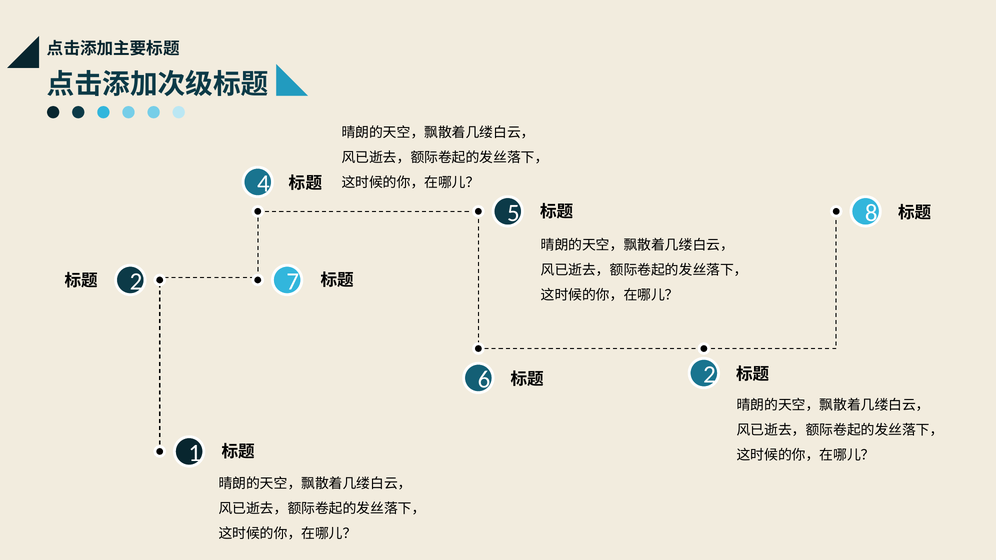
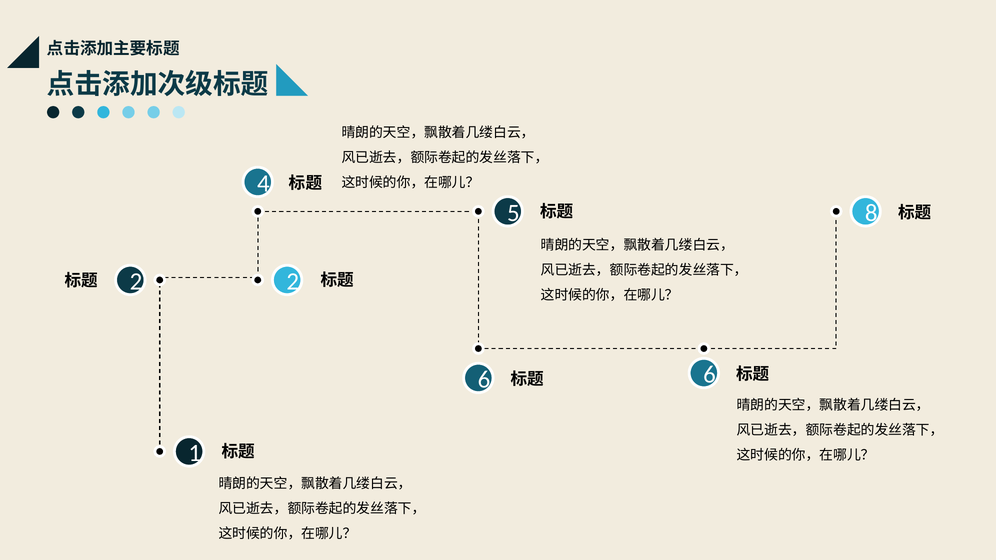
2 7: 7 -> 2
6 2: 2 -> 6
